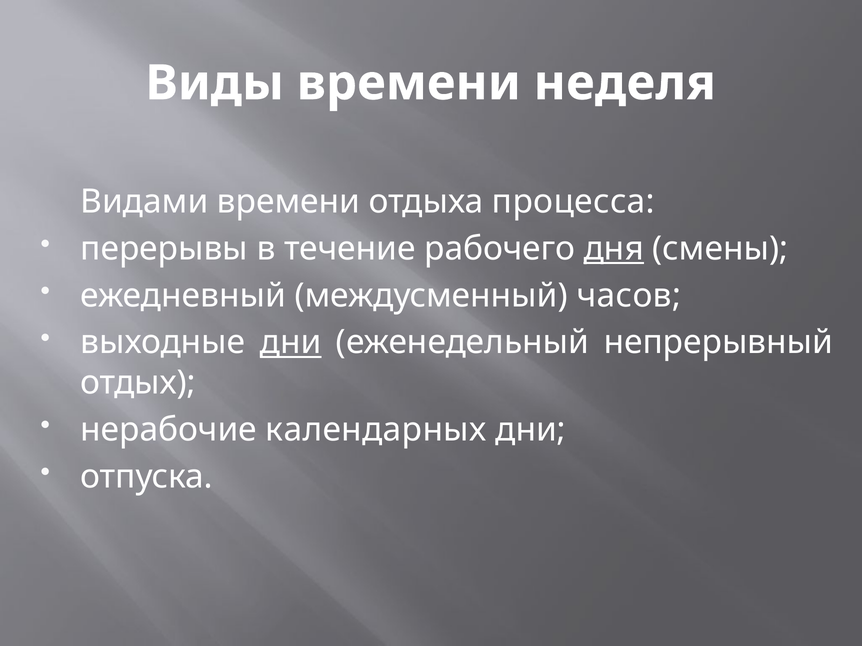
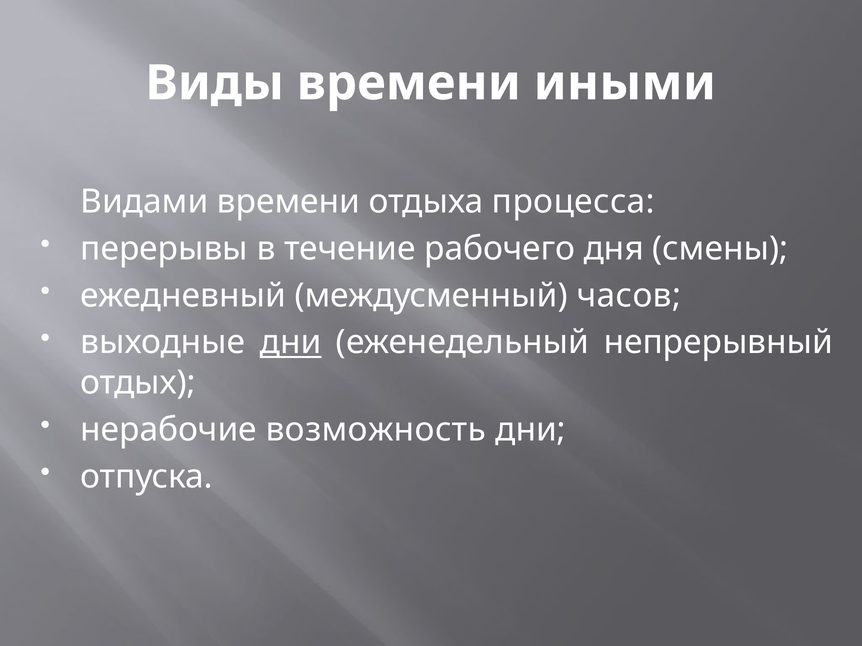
неделя: неделя -> иными
дня underline: present -> none
календарных: календарных -> возможность
